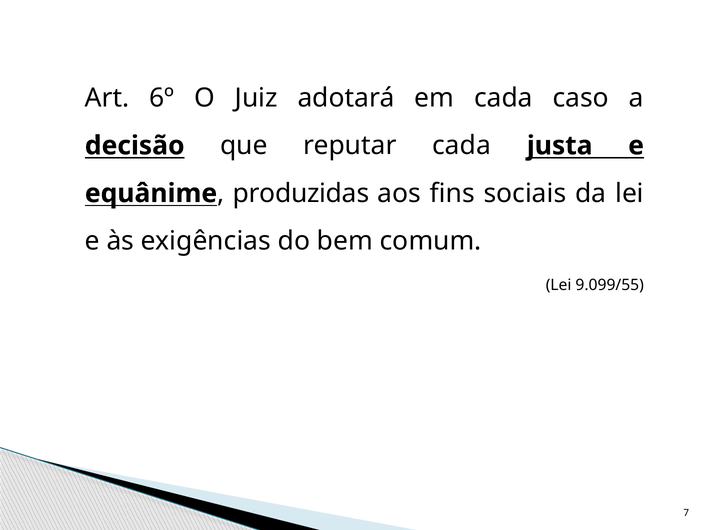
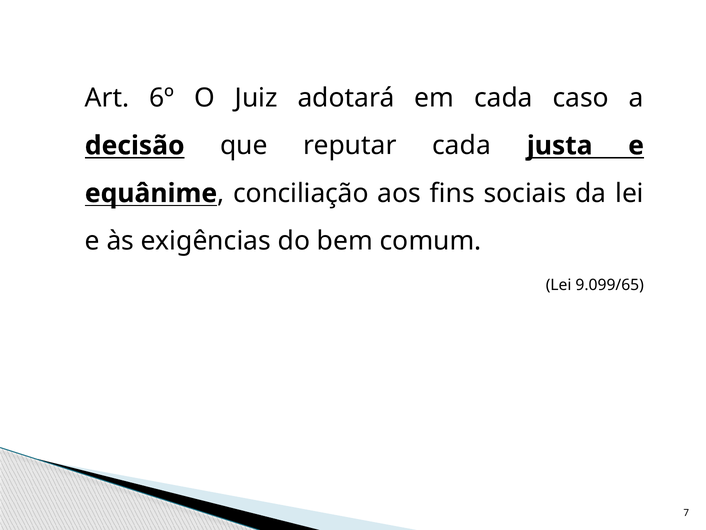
produzidas: produzidas -> conciliação
9.099/55: 9.099/55 -> 9.099/65
